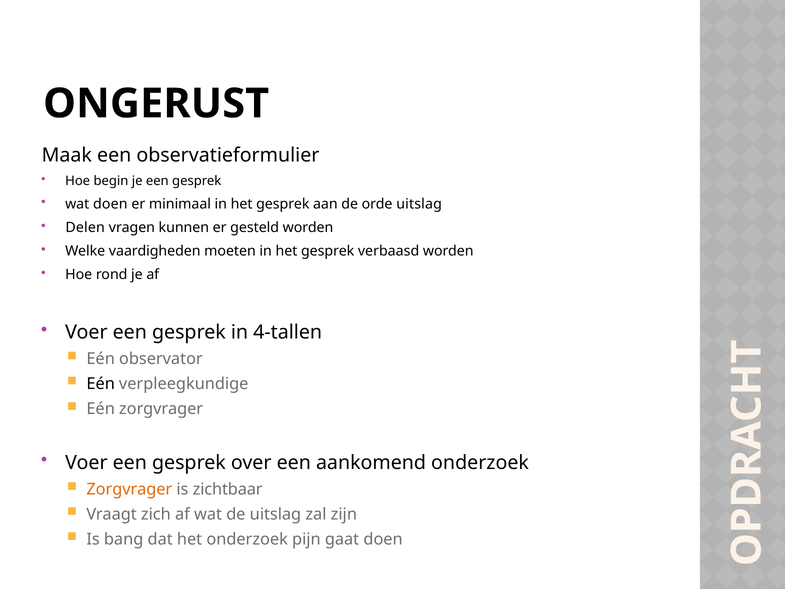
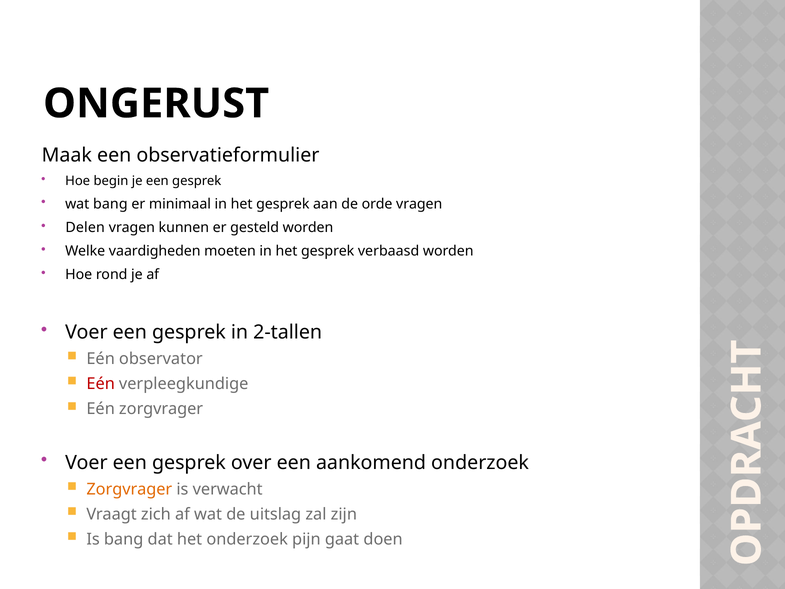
wat doen: doen -> bang
orde uitslag: uitslag -> vragen
4-tallen: 4-tallen -> 2-tallen
Eén at (101, 384) colour: black -> red
zichtbaar: zichtbaar -> verwacht
